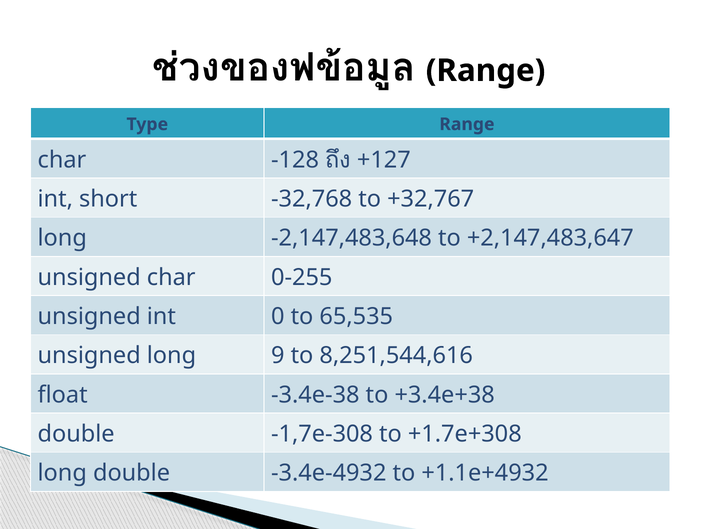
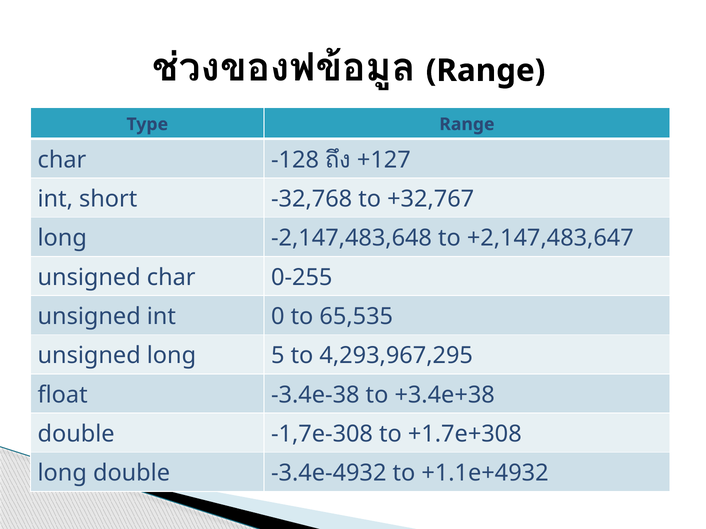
9: 9 -> 5
8,251,544,616: 8,251,544,616 -> 4,293,967,295
